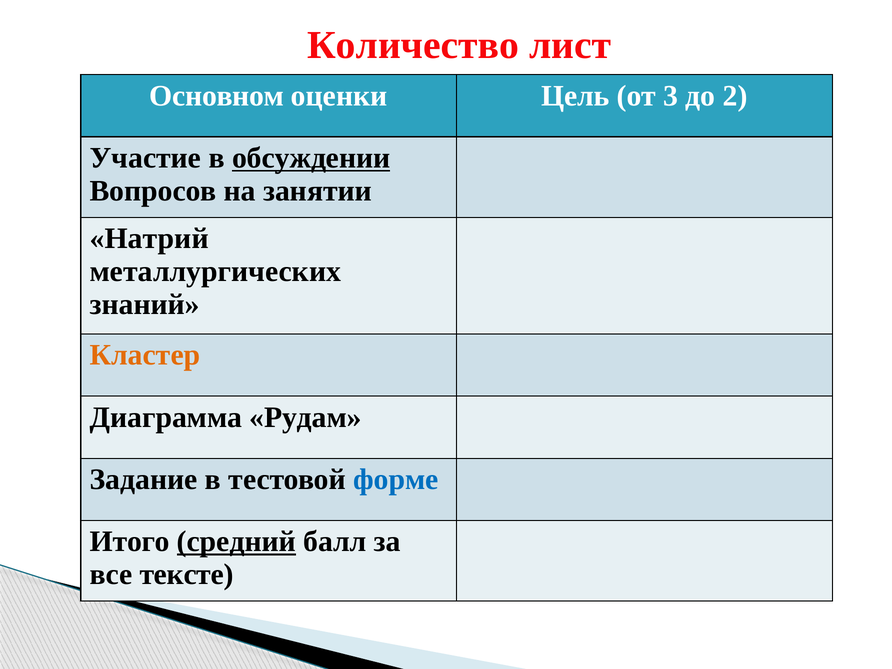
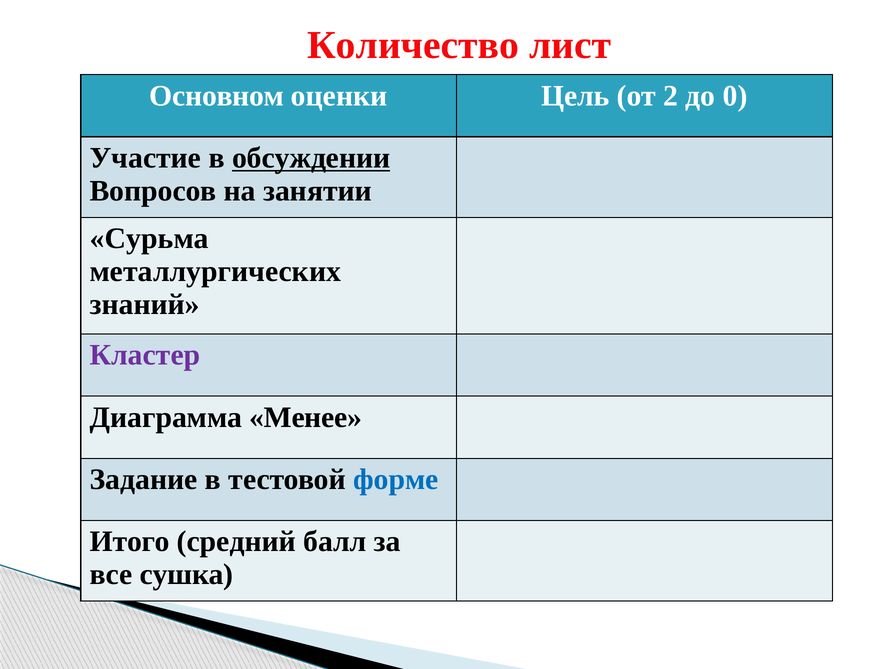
3: 3 -> 2
2: 2 -> 0
Натрий: Натрий -> Сурьма
Кластер colour: orange -> purple
Рудам: Рудам -> Менее
средний underline: present -> none
тексте: тексте -> сушка
